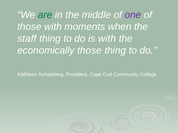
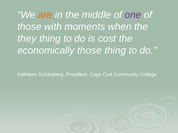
are colour: green -> orange
staff: staff -> they
is with: with -> cost
